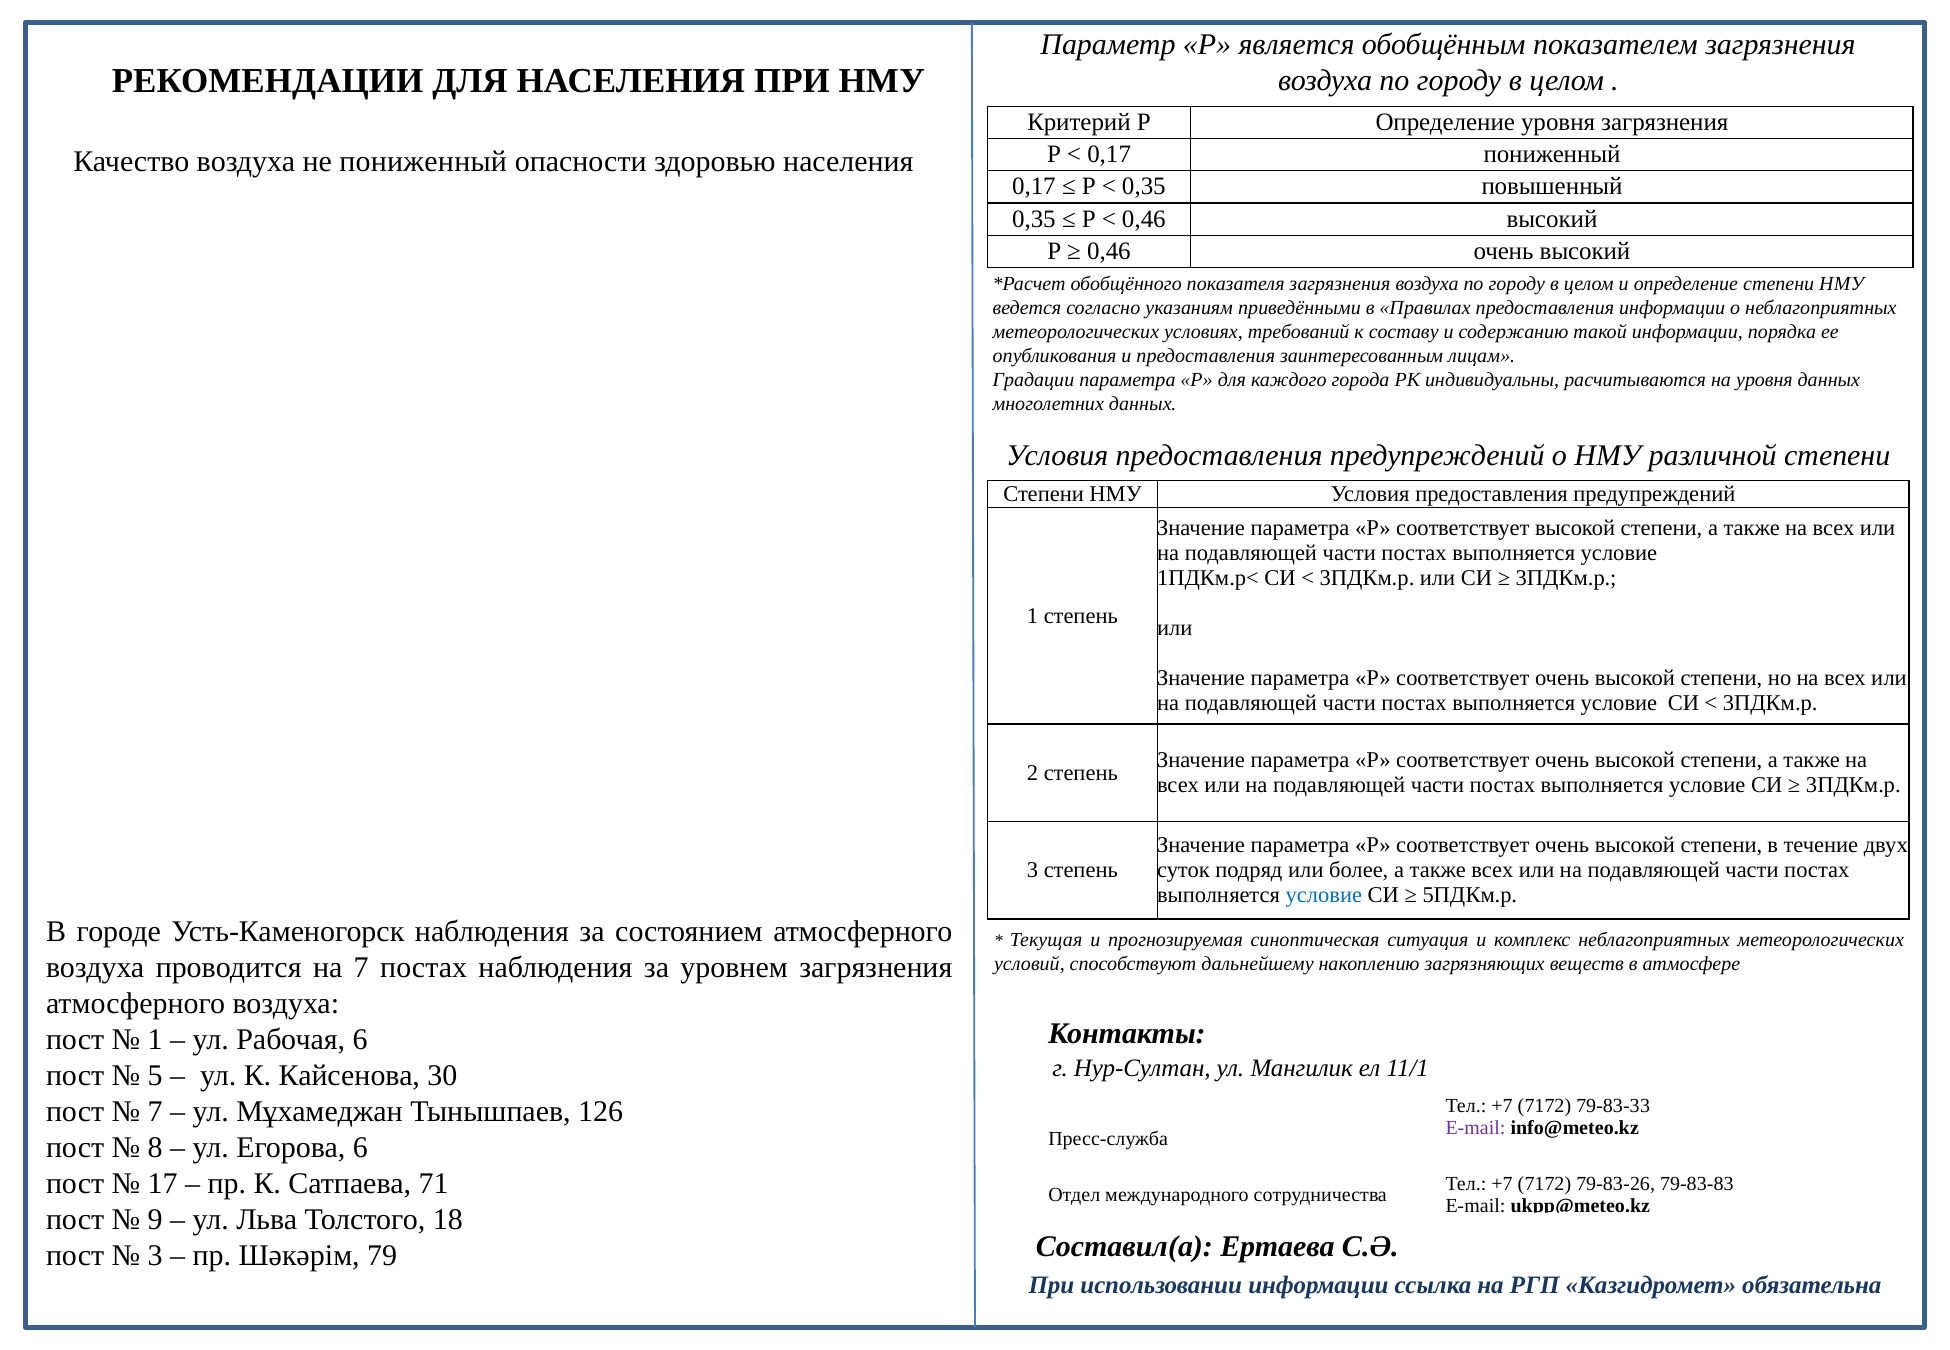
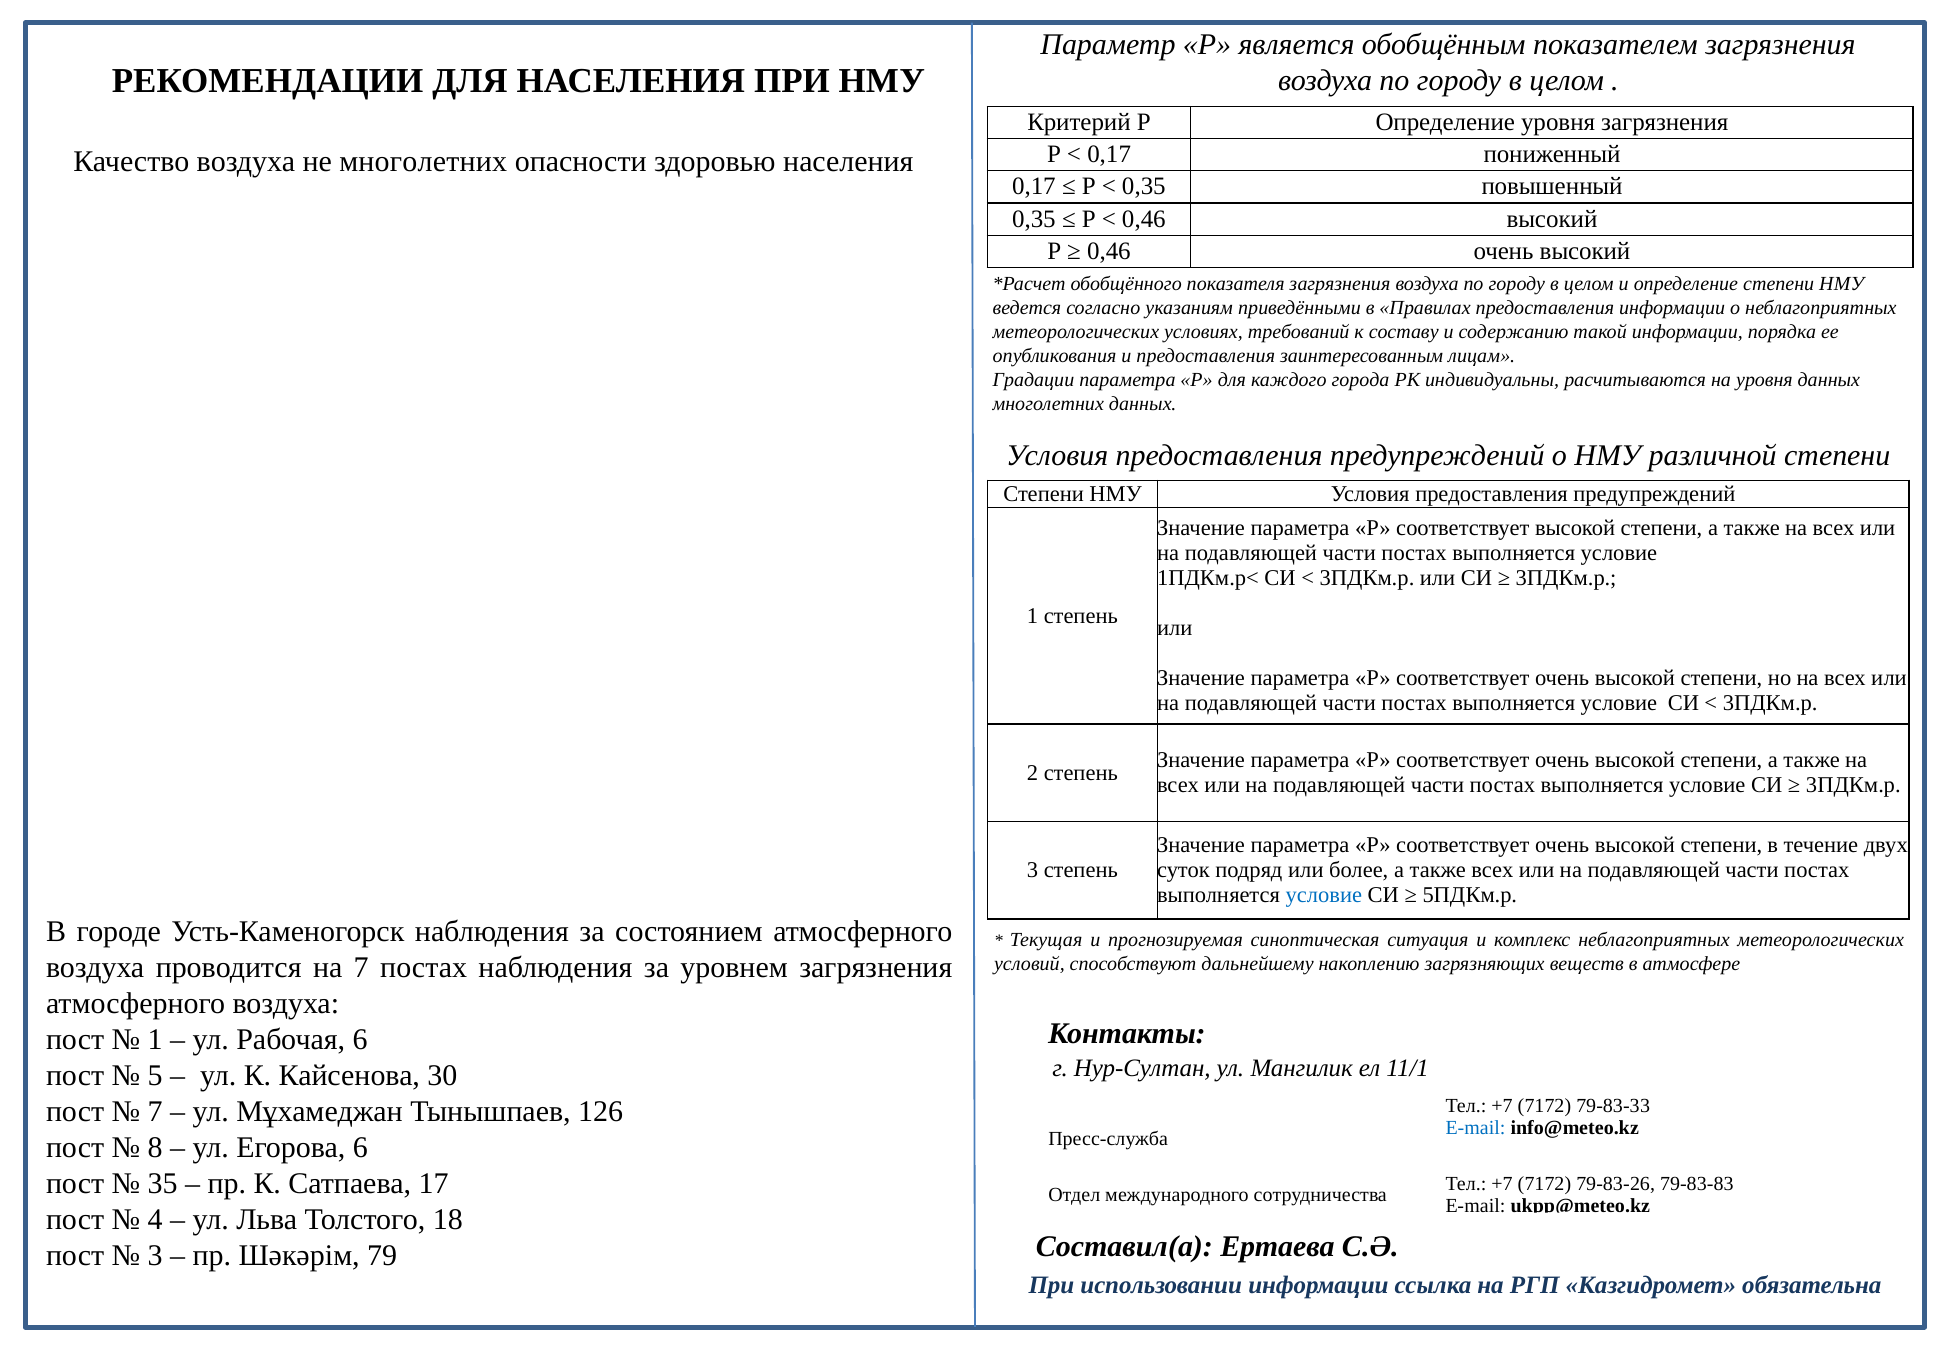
не пониженный: пониженный -> многолетних
E-mail at (1475, 1128) colour: purple -> blue
17: 17 -> 35
71: 71 -> 17
9: 9 -> 4
